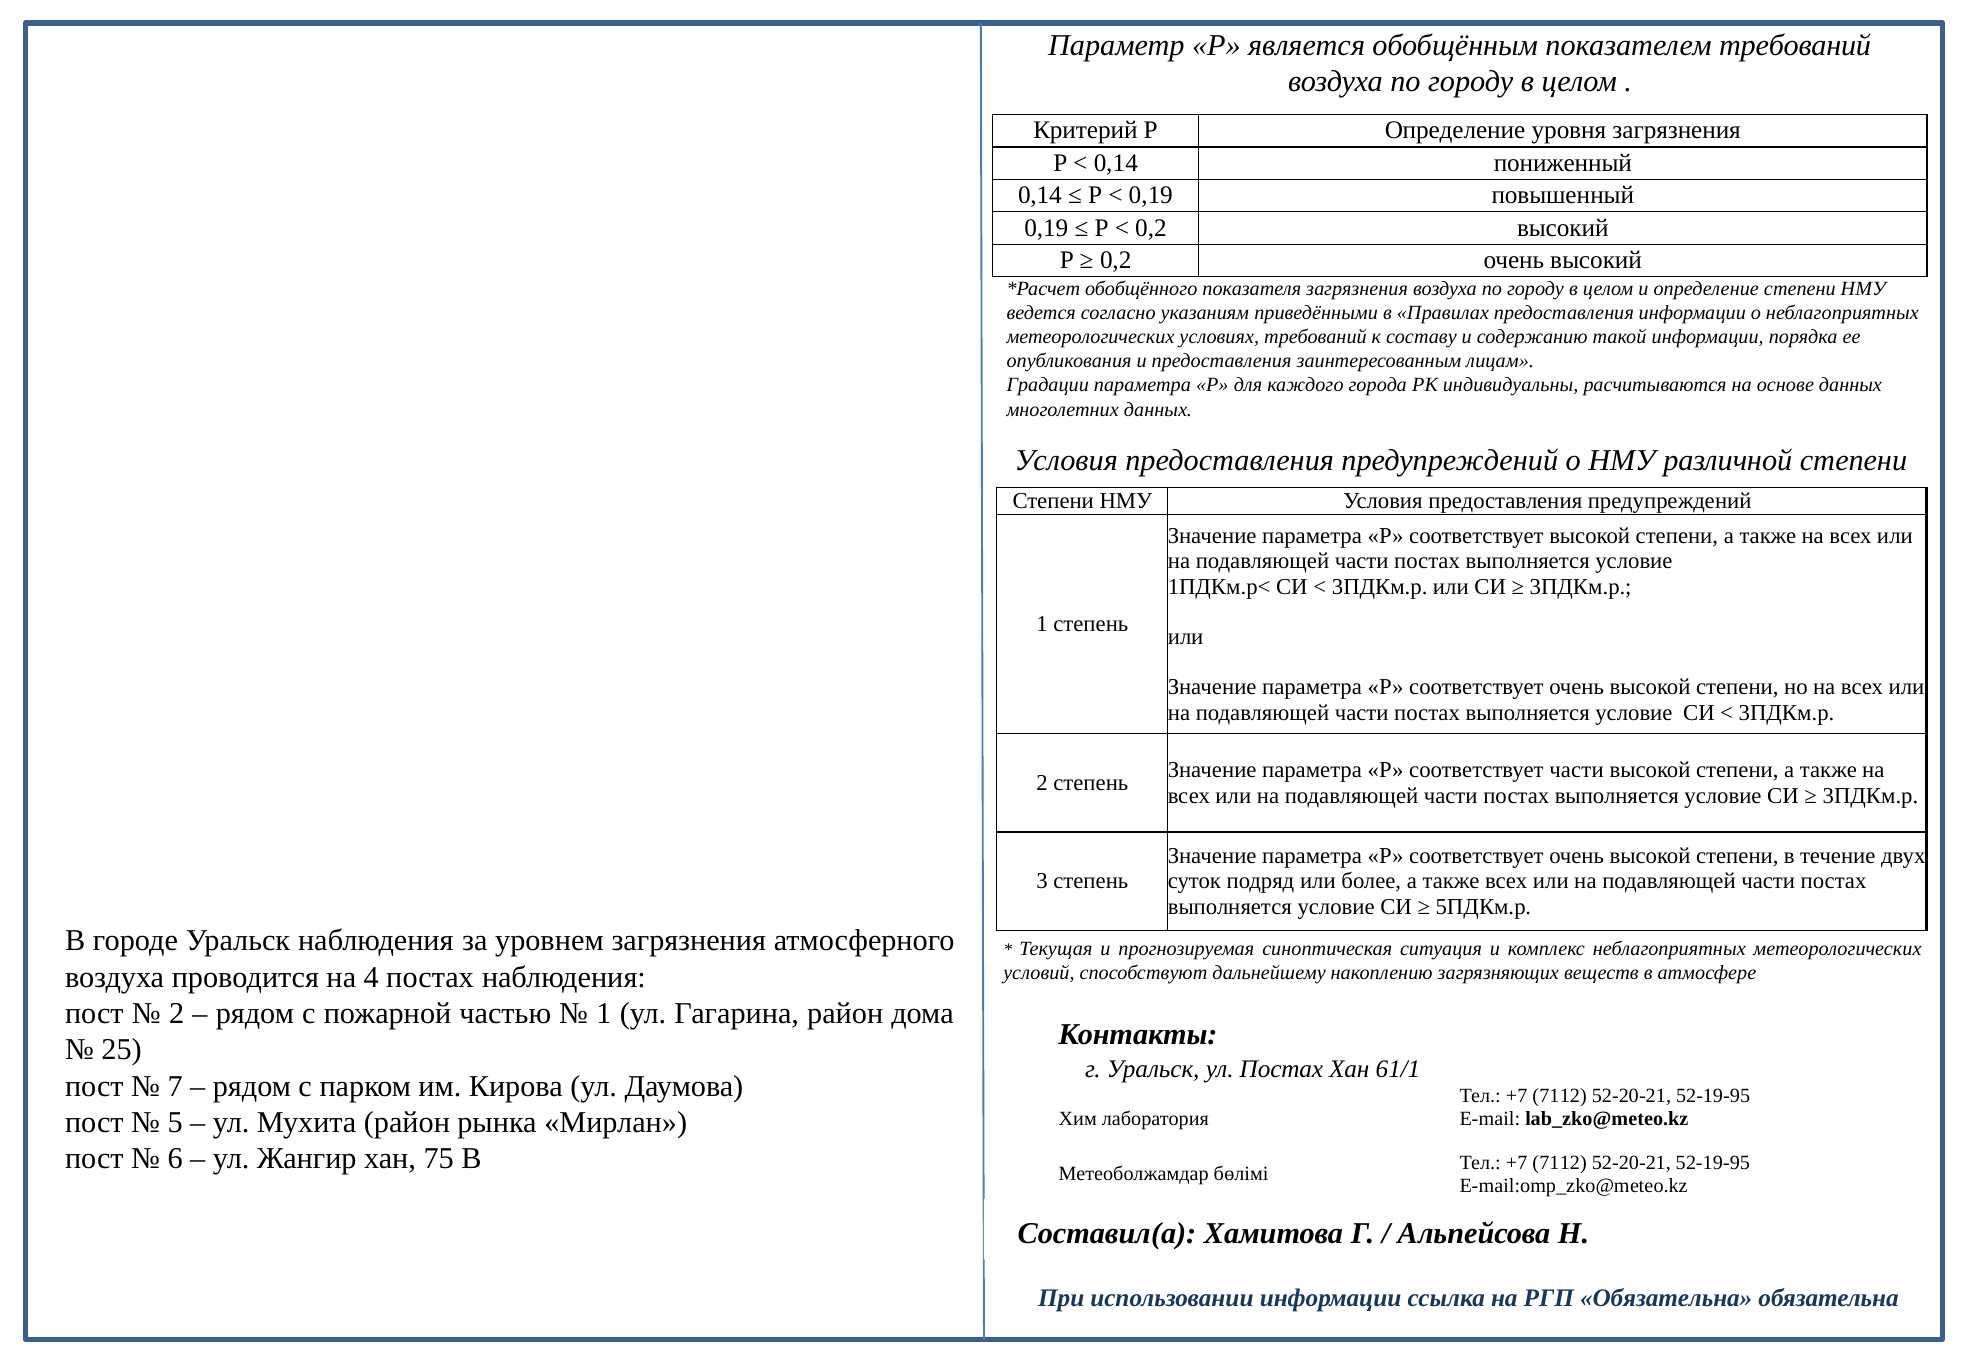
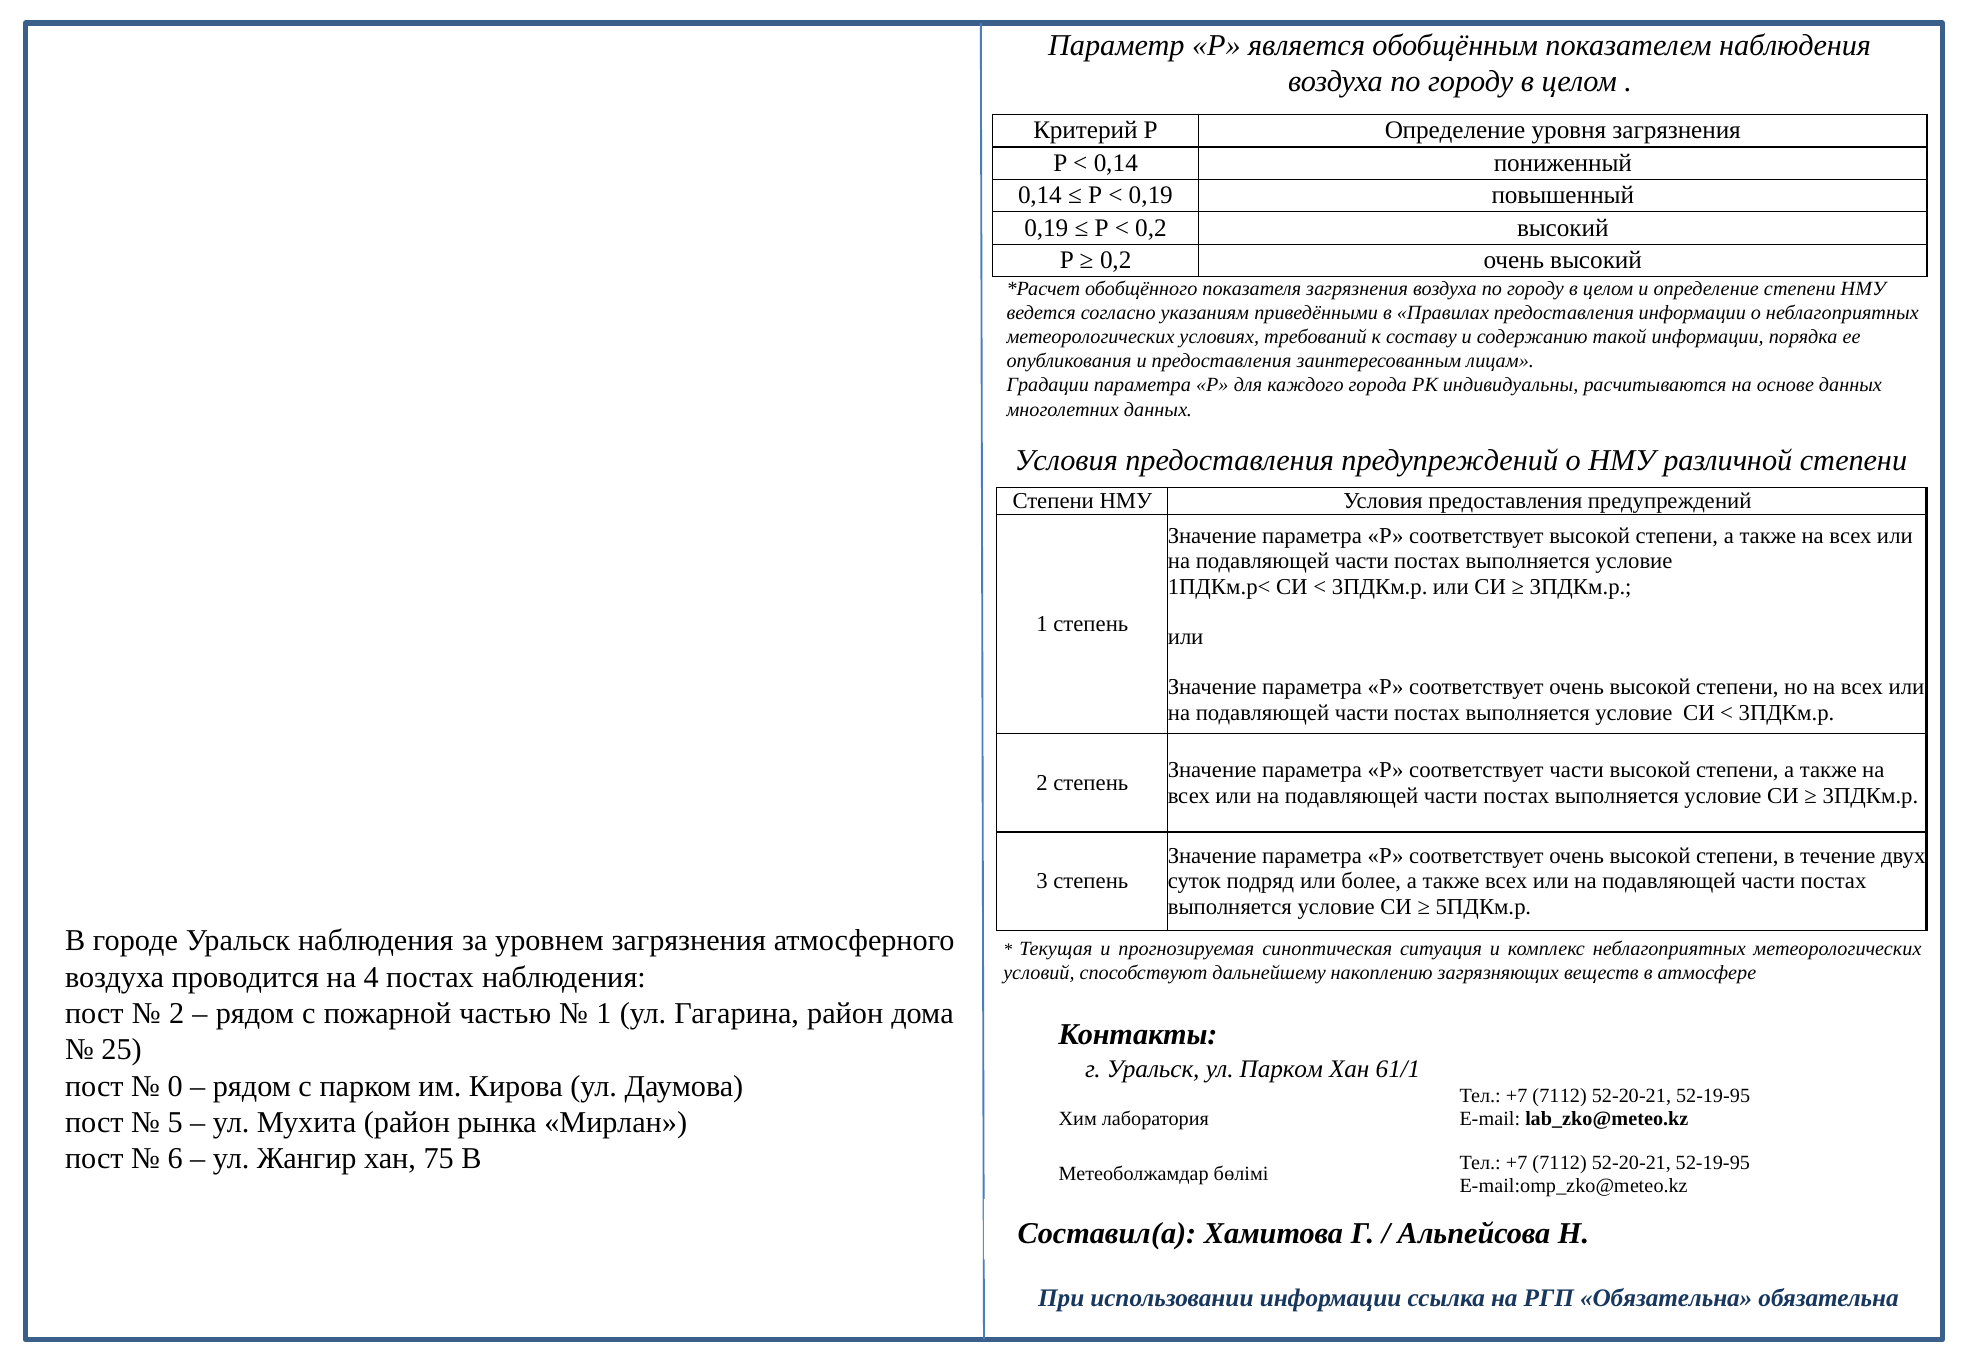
показателем требований: требований -> наблюдения
ул Постах: Постах -> Парком
7: 7 -> 0
